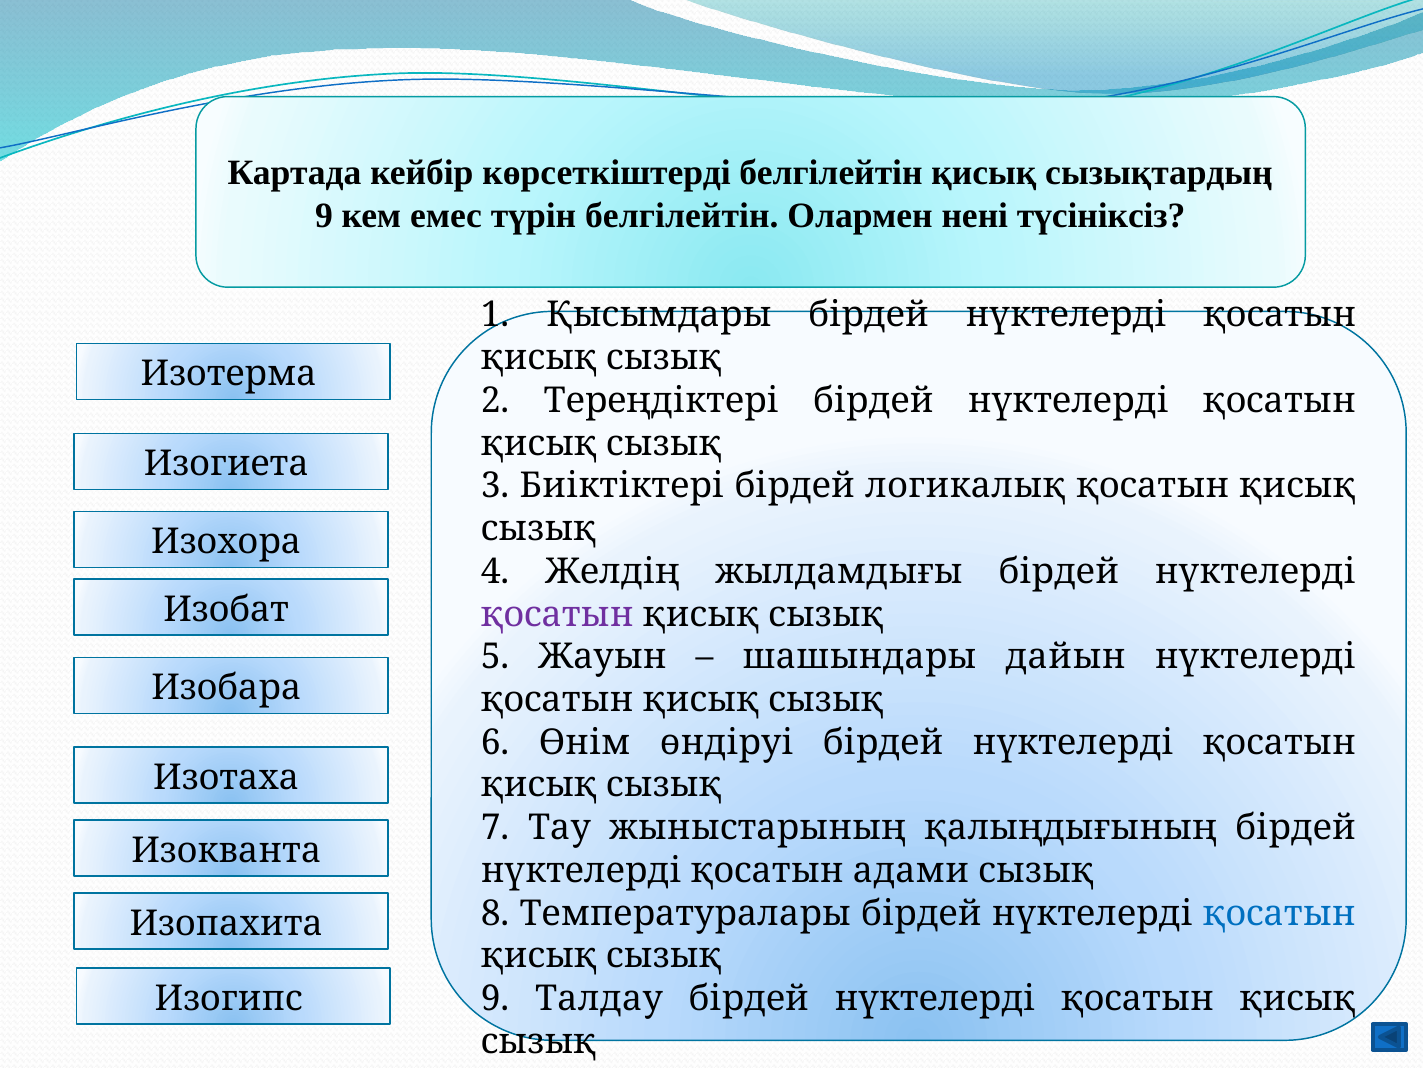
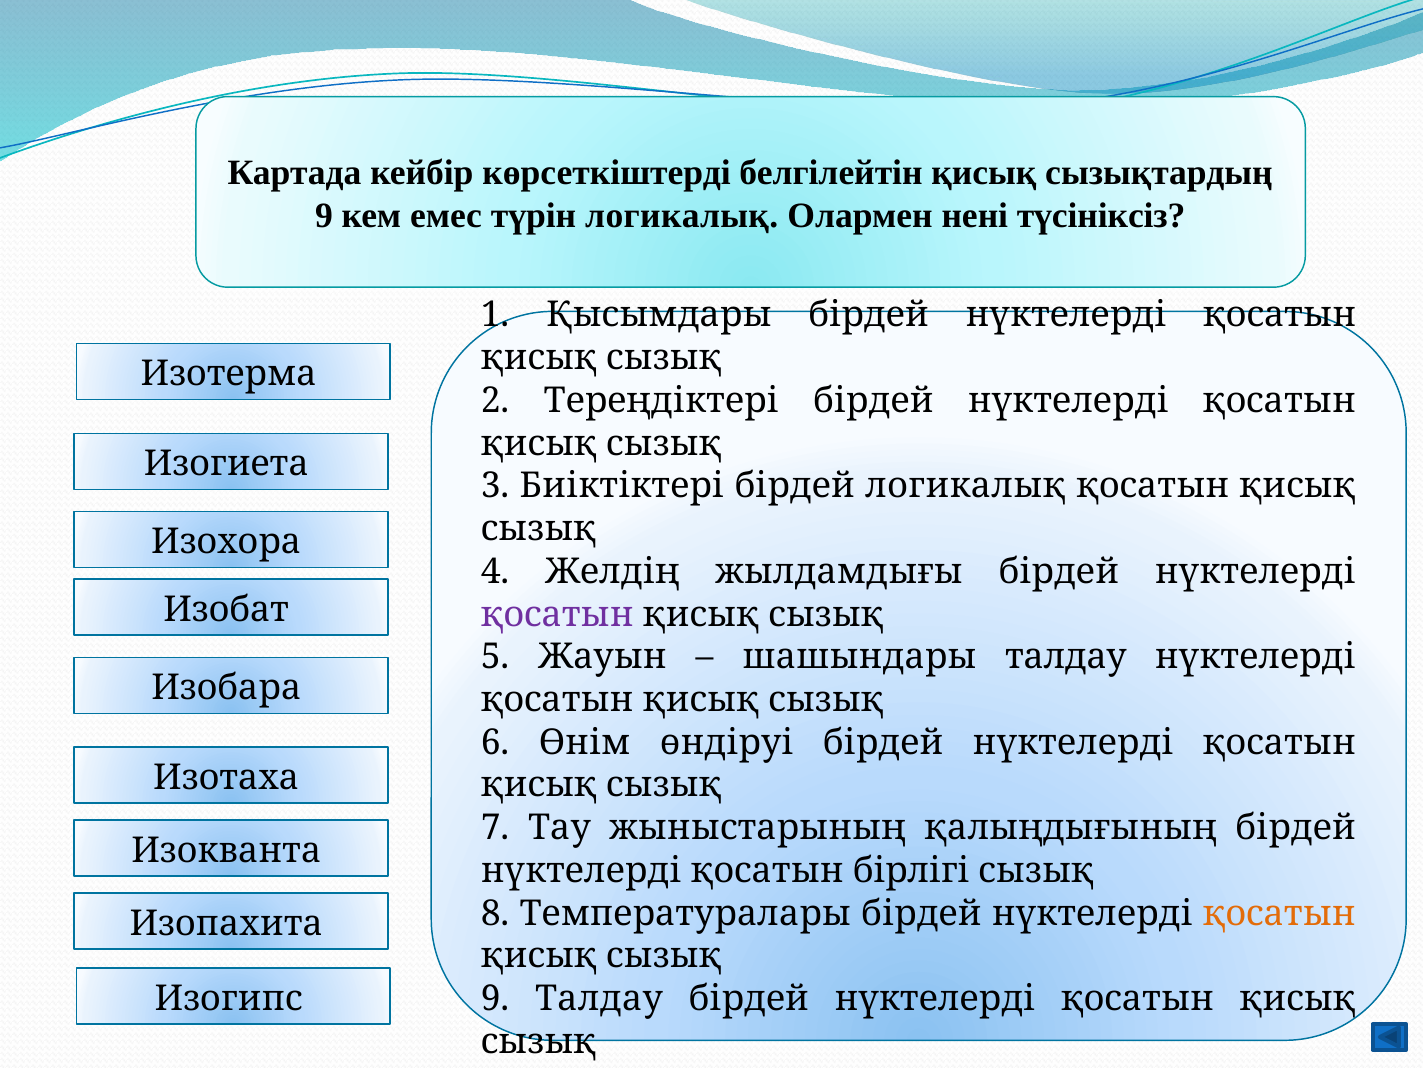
түрін белгілейтін: белгілейтін -> логикалық
шашындары дайын: дайын -> талдау
адами: адами -> бірлігі
қосатын at (1279, 913) colour: blue -> orange
